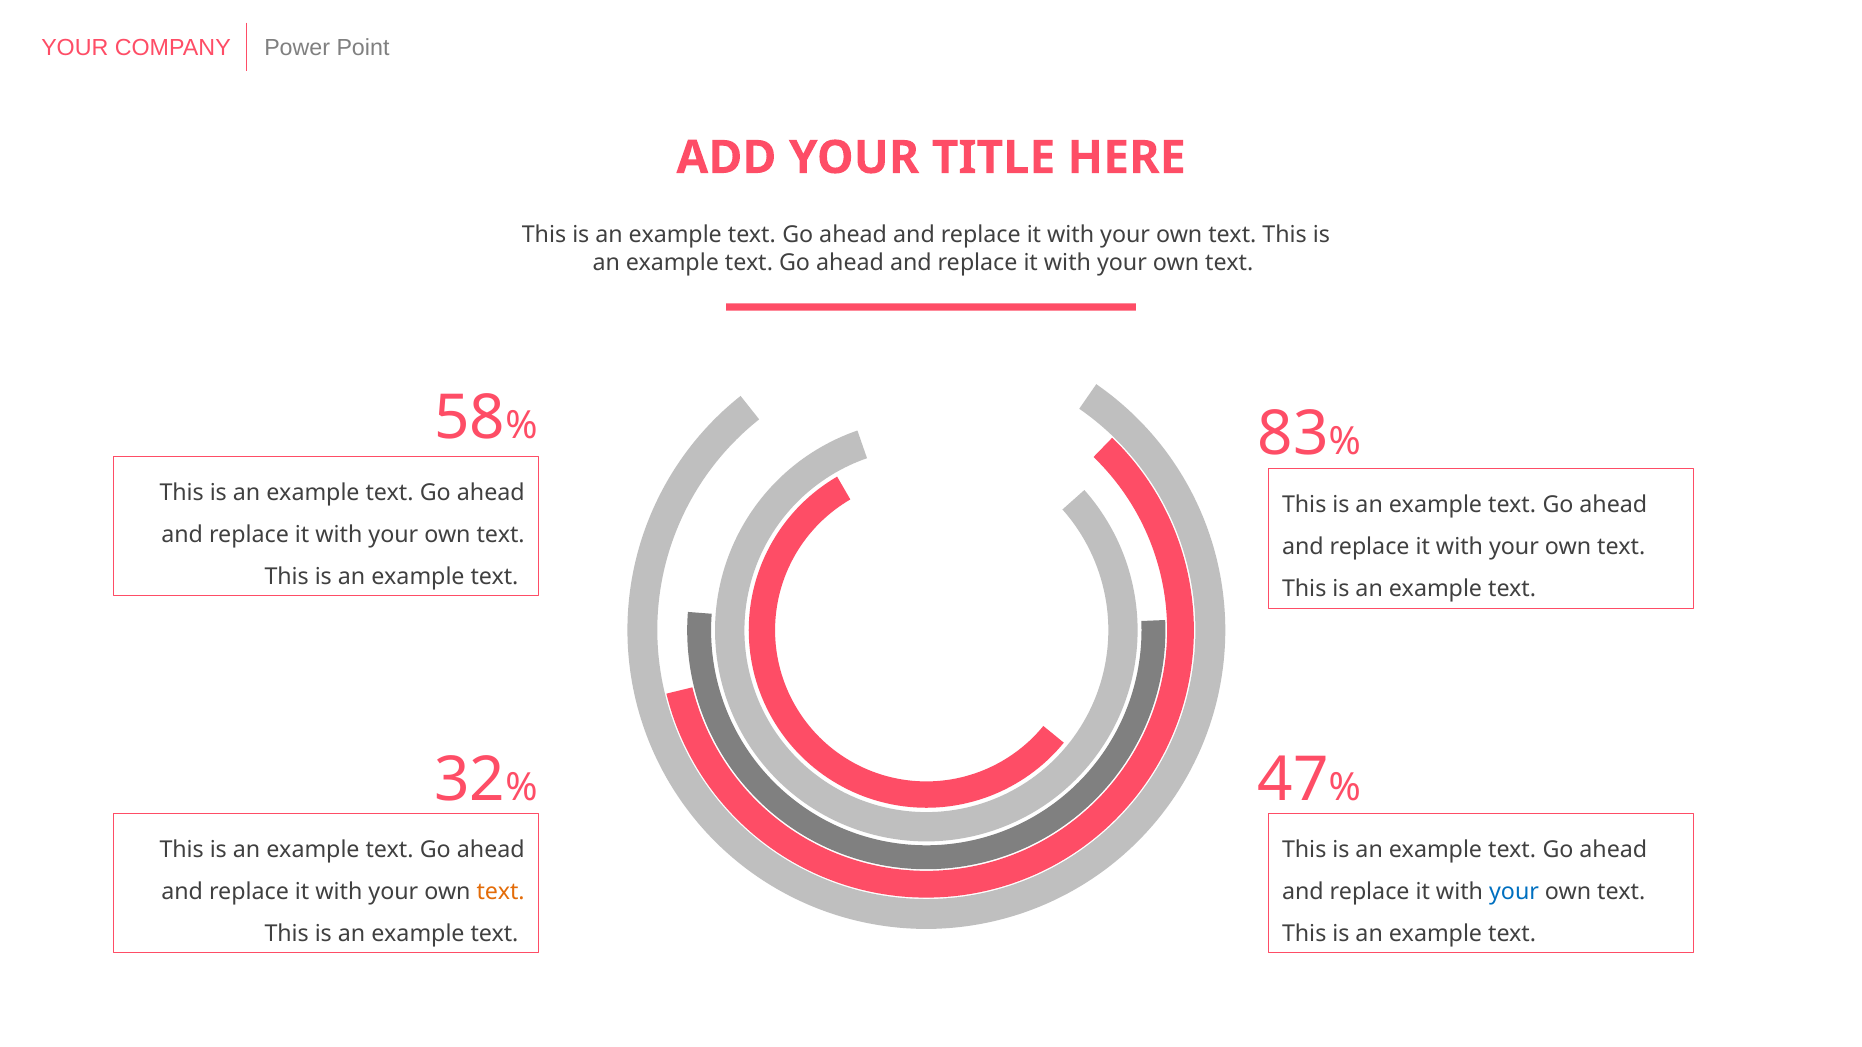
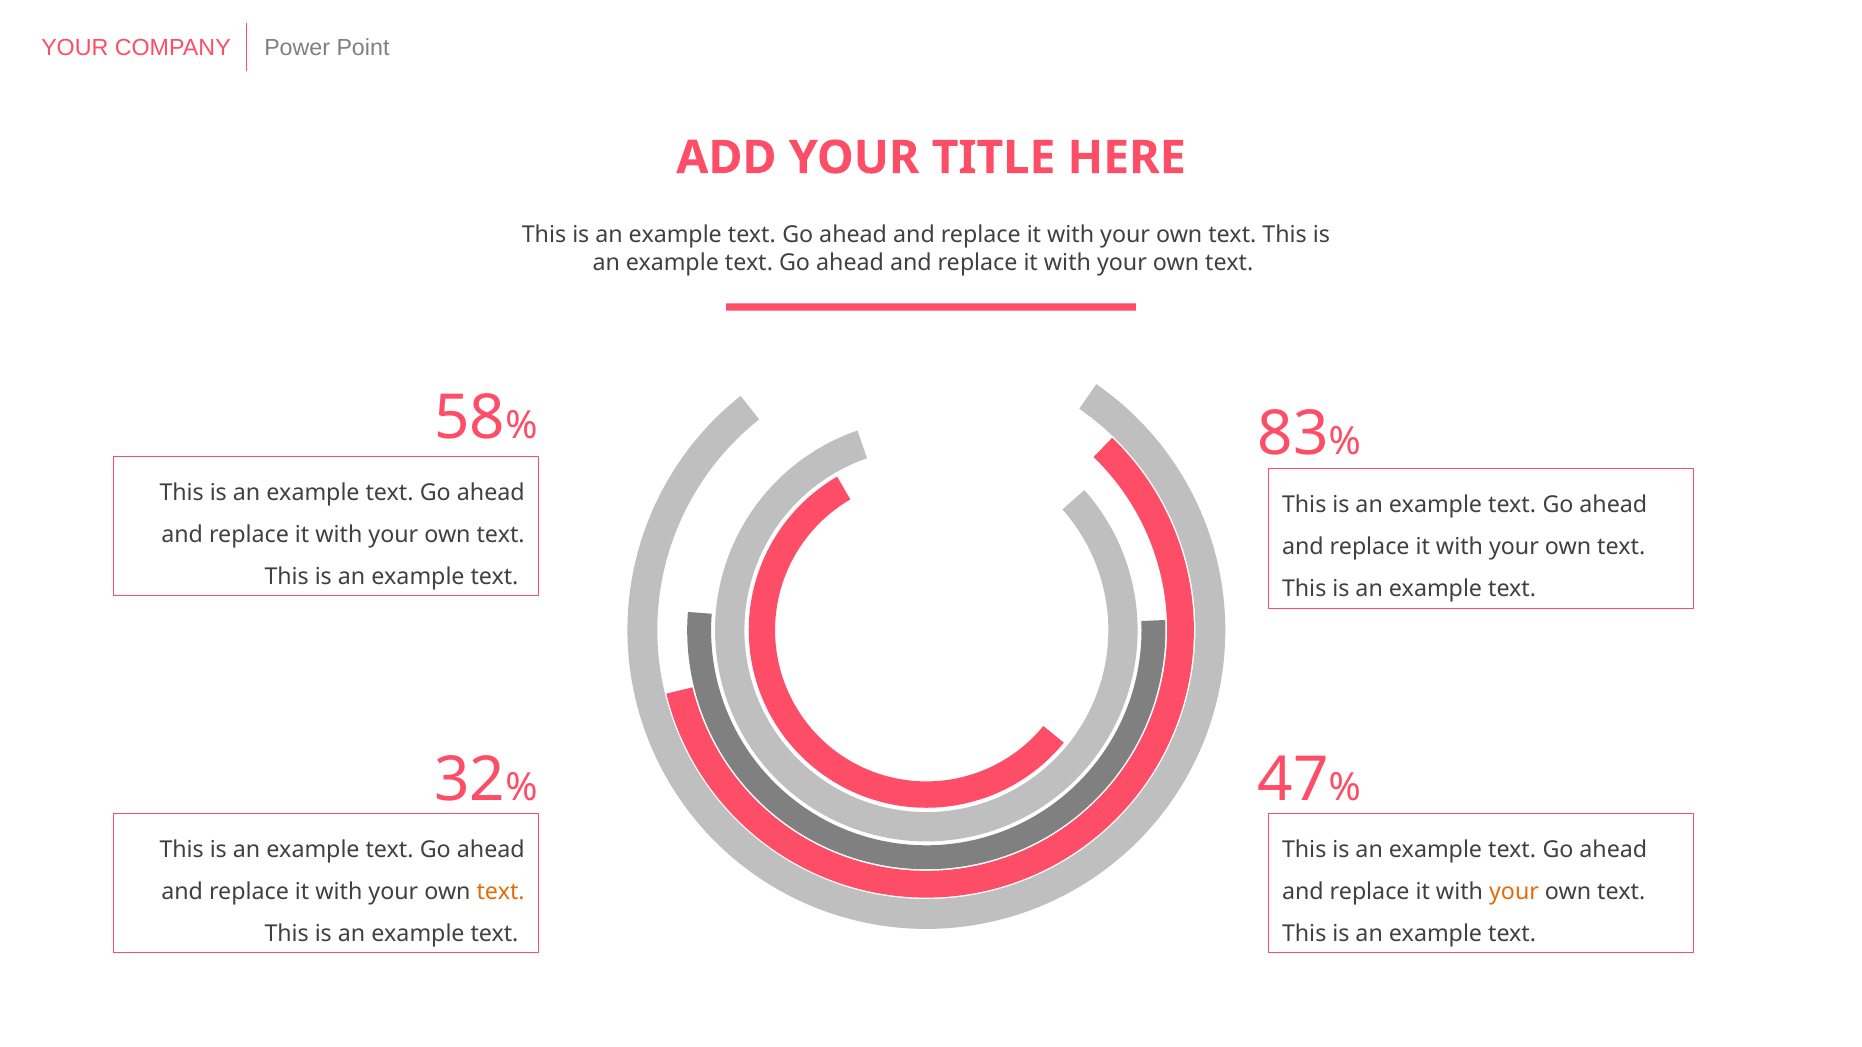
your at (1514, 892) colour: blue -> orange
